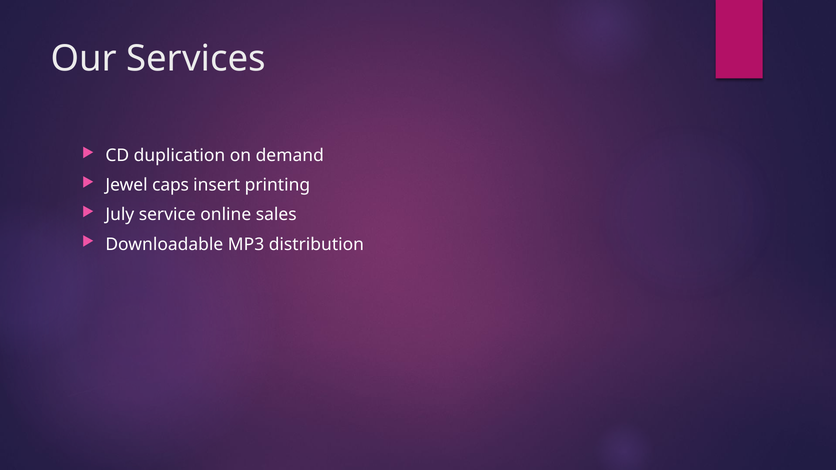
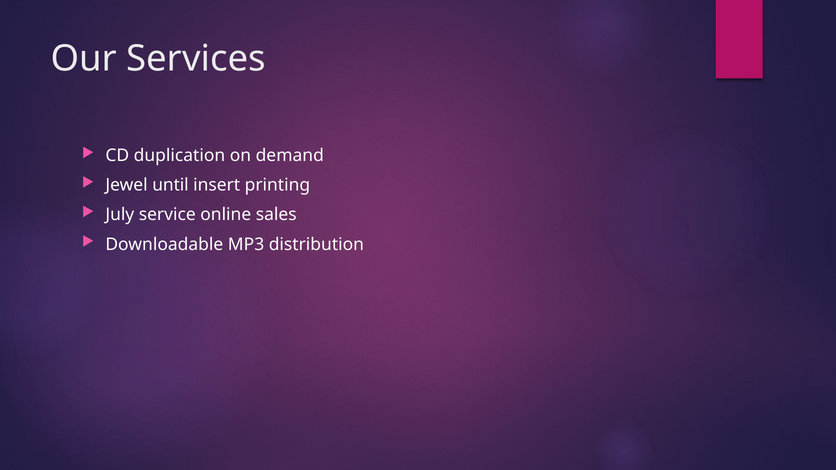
caps: caps -> until
